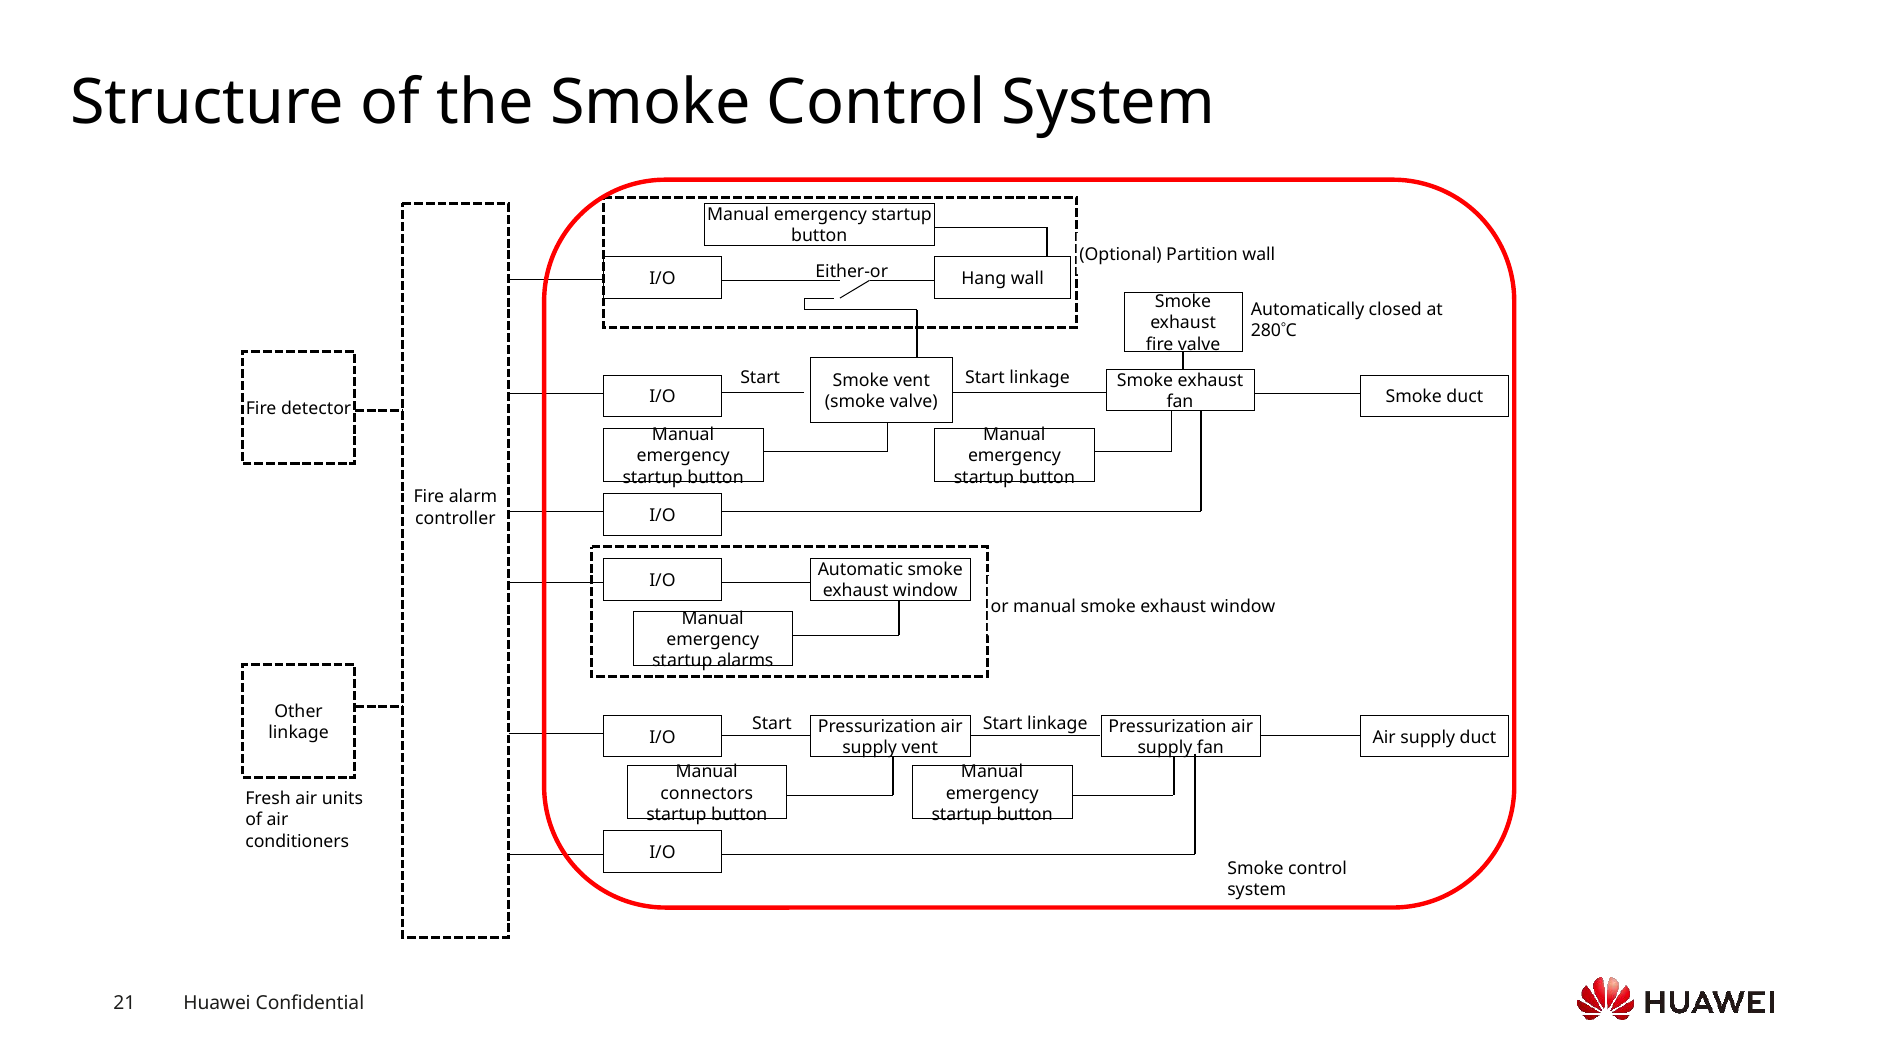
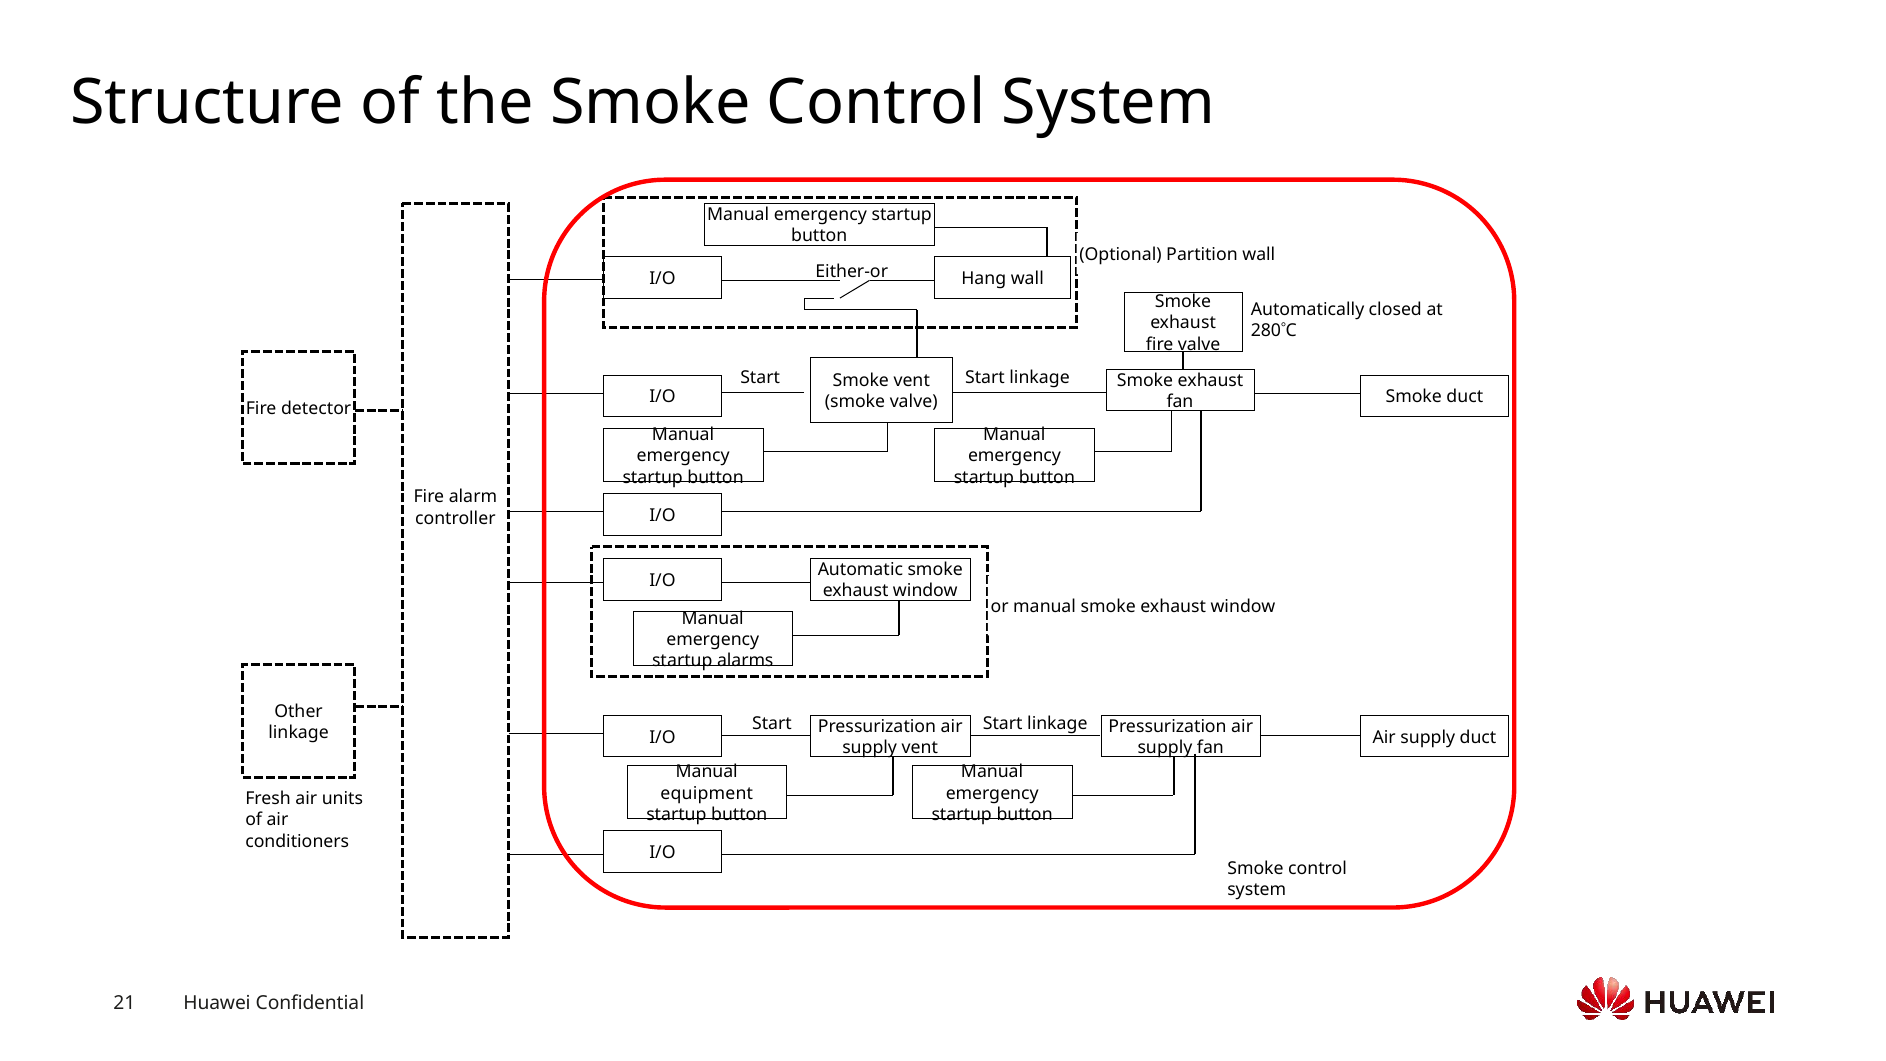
connectors: connectors -> equipment
